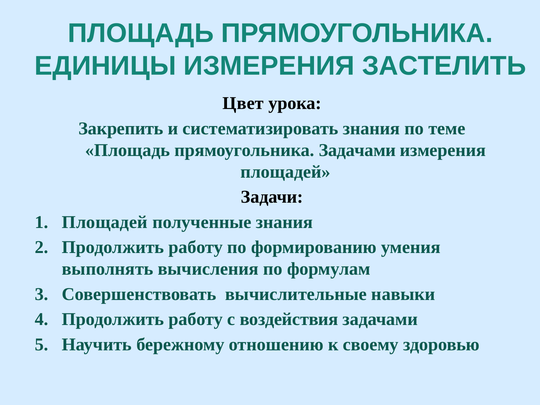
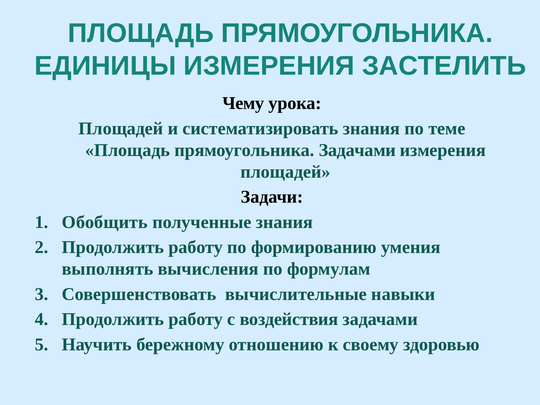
Цвет: Цвет -> Чему
Закрепить at (121, 129): Закрепить -> Площадей
Площадей at (105, 222): Площадей -> Обобщить
